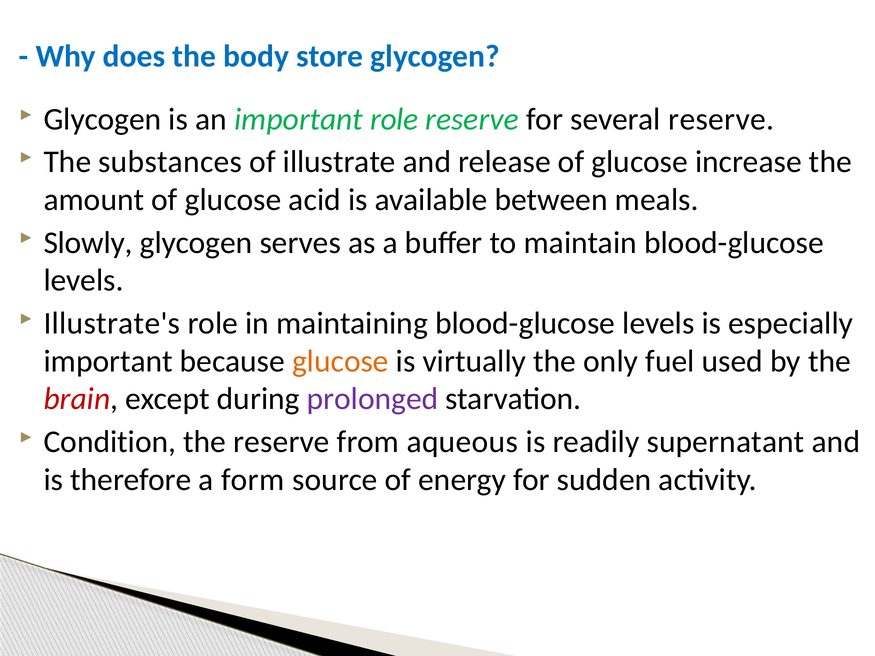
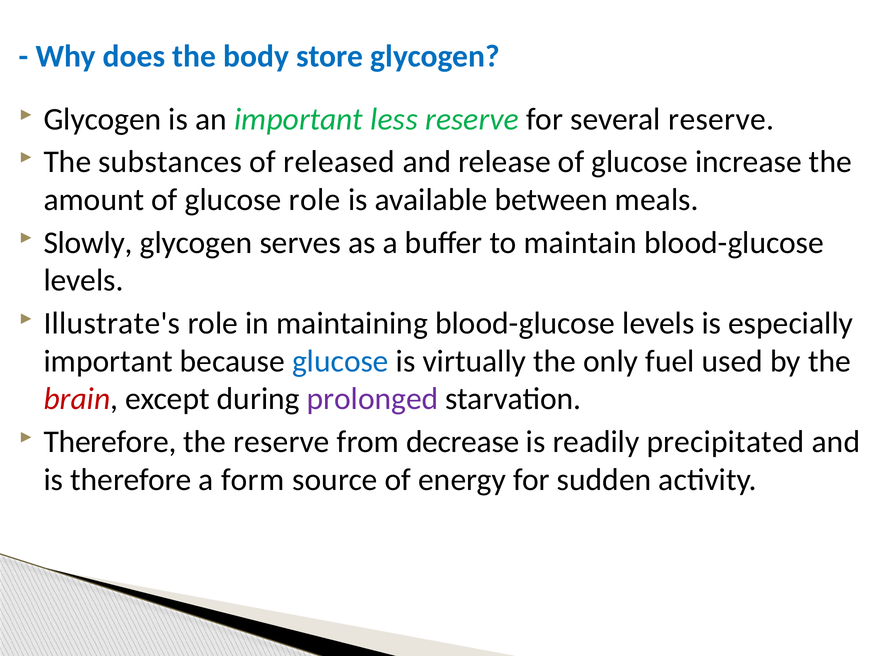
important role: role -> less
illustrate: illustrate -> released
glucose acid: acid -> role
glucose at (340, 361) colour: orange -> blue
Condition at (110, 442): Condition -> Therefore
aqueous: aqueous -> decrease
supernatant: supernatant -> precipitated
